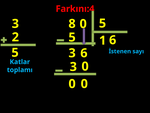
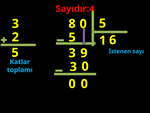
Farkını:4: Farkını:4 -> Sayıdır:4
6: 6 -> 9
